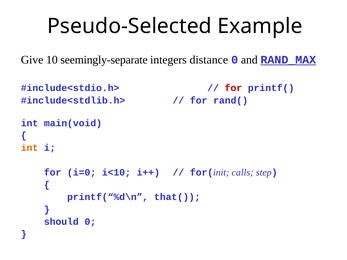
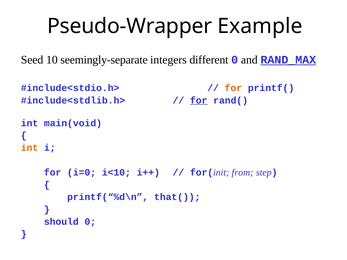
Pseudo-Selected: Pseudo-Selected -> Pseudo-Wrapper
Give: Give -> Seed
distance: distance -> different
for at (233, 88) colour: red -> orange
for at (199, 100) underline: none -> present
calls: calls -> from
